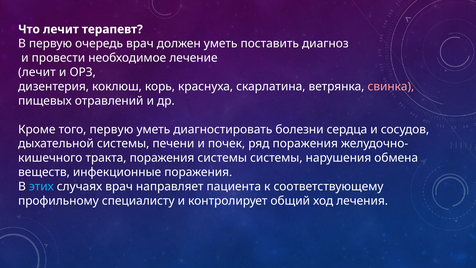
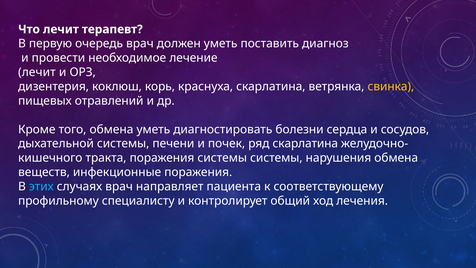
свинка colour: pink -> yellow
того первую: первую -> обмена
ряд поражения: поражения -> скарлатина
